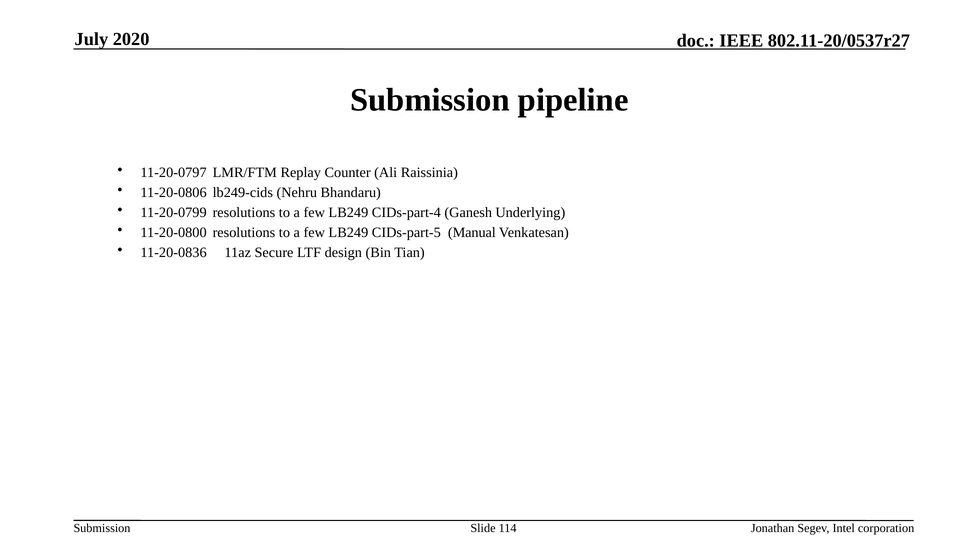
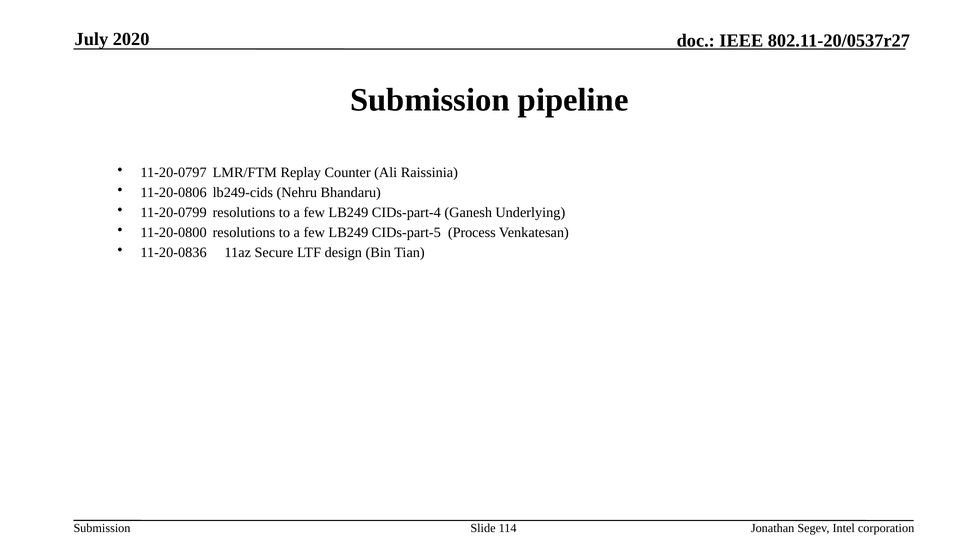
Manual: Manual -> Process
